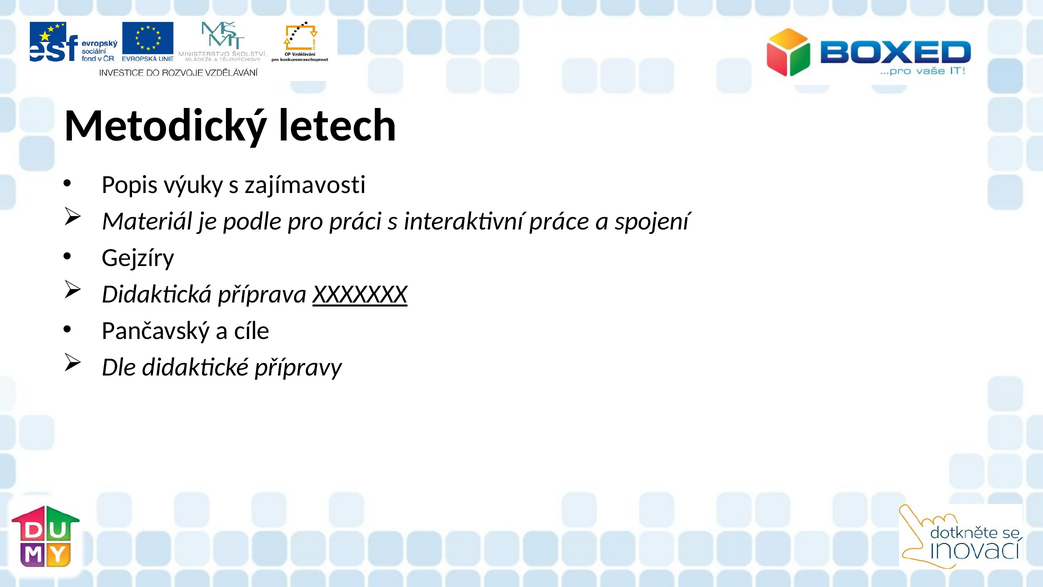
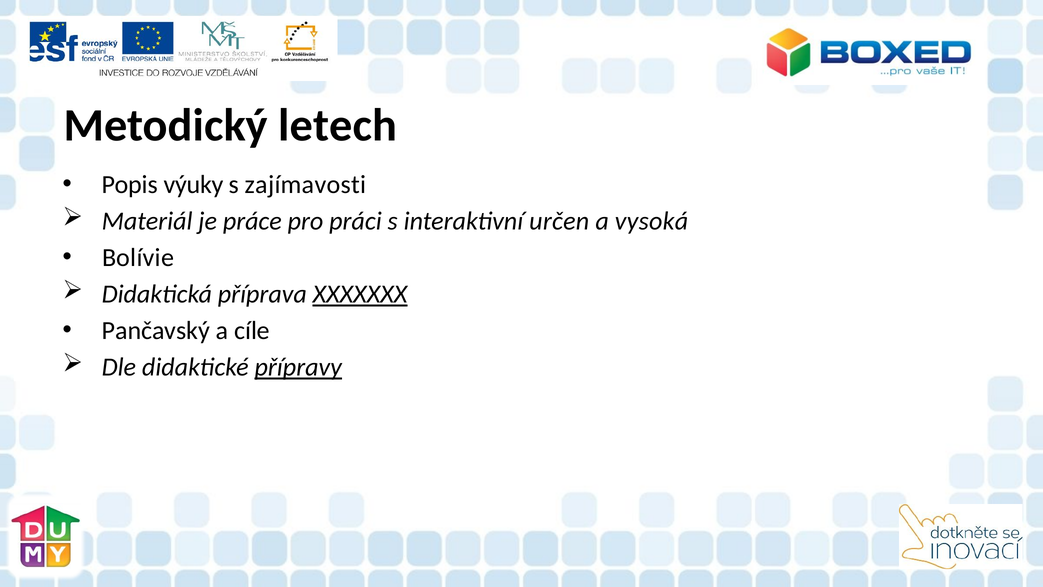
podle: podle -> práce
práce: práce -> určen
spojení: spojení -> vysoká
Gejzíry: Gejzíry -> Bolívie
přípravy underline: none -> present
